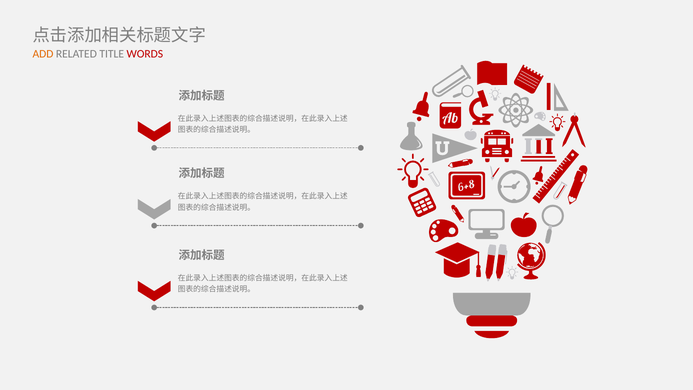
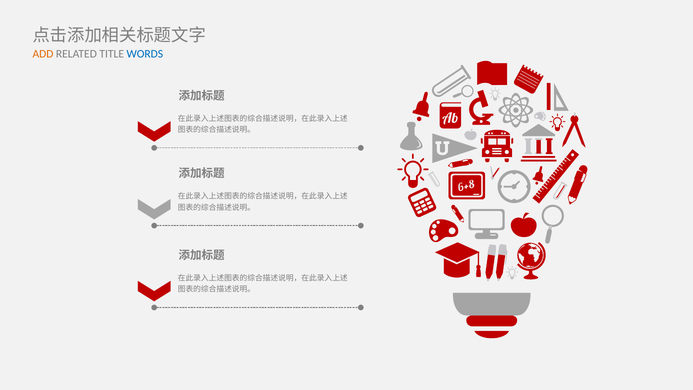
WORDS colour: red -> blue
